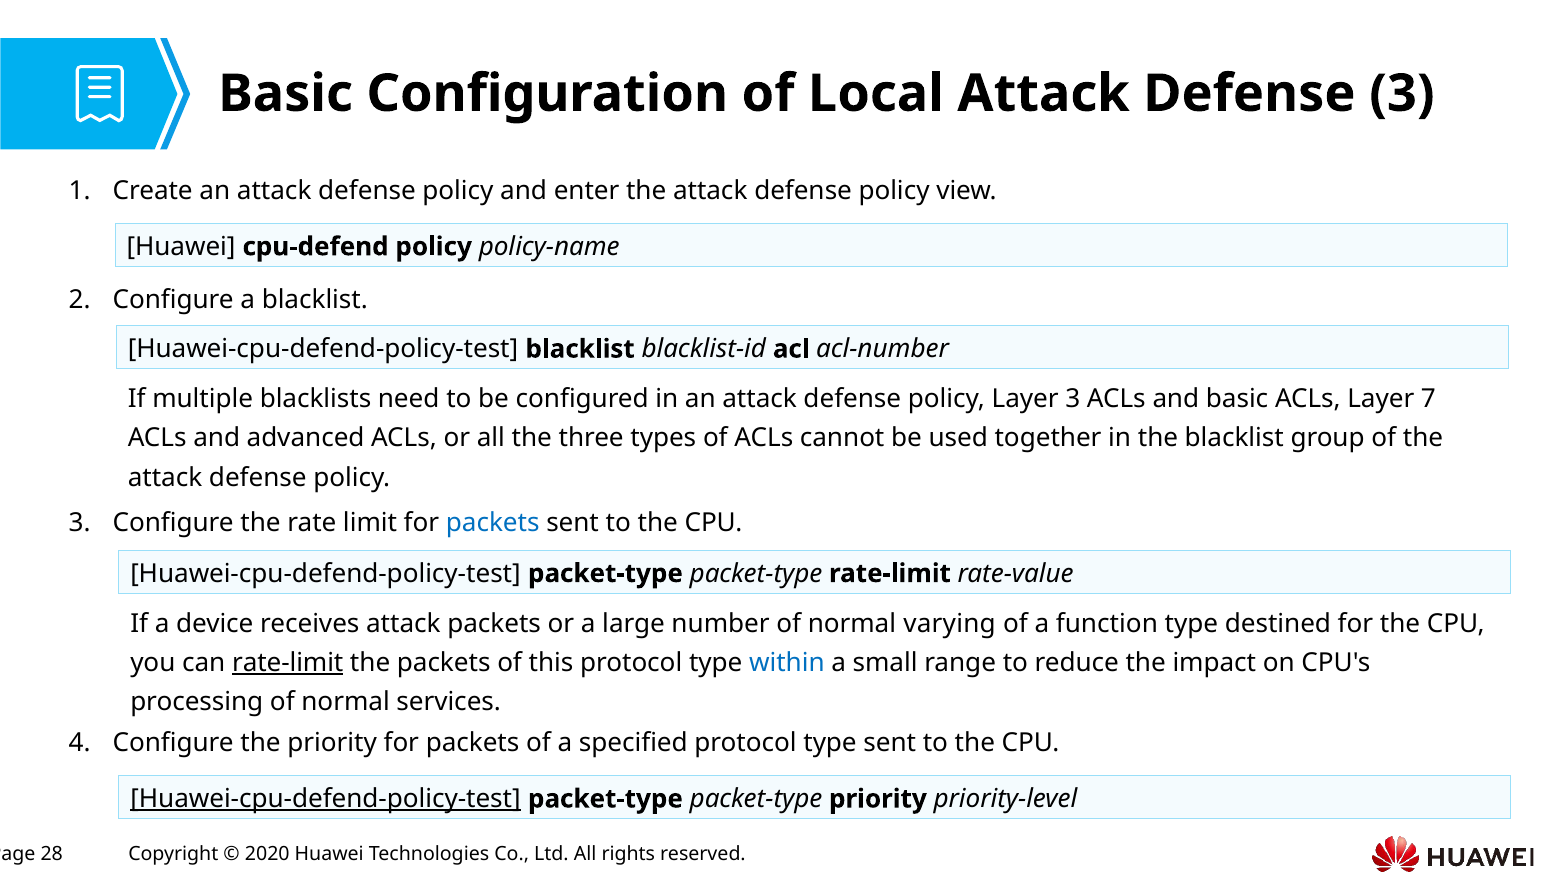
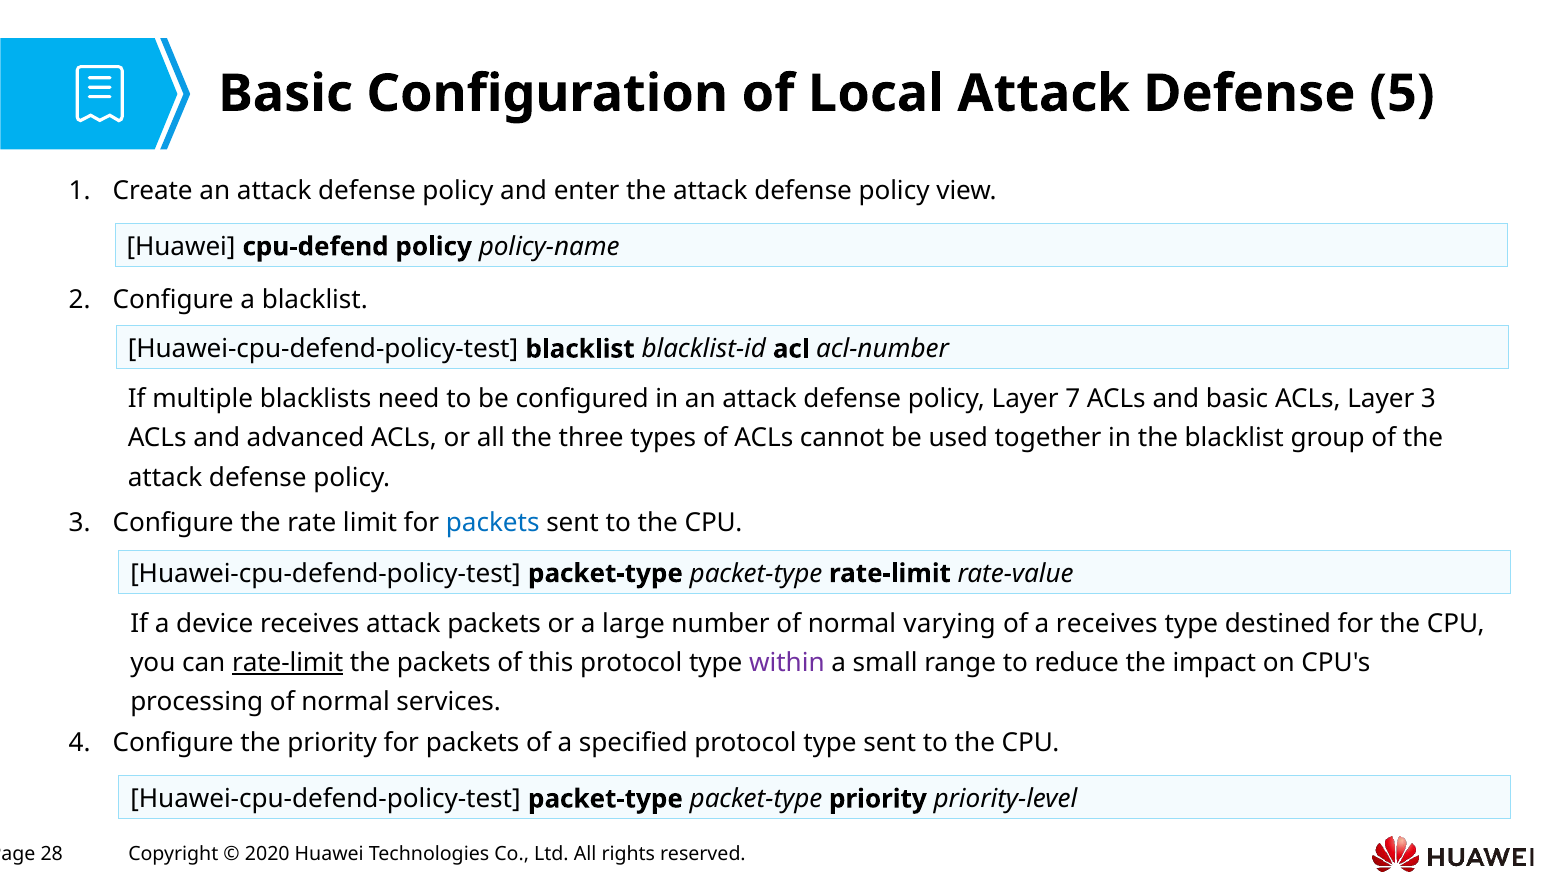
Defense 3: 3 -> 5
Layer 3: 3 -> 7
Layer 7: 7 -> 3
a function: function -> receives
within colour: blue -> purple
Huawei-cpu-defend-policy-test at (325, 799) underline: present -> none
